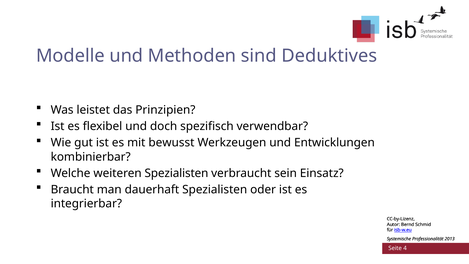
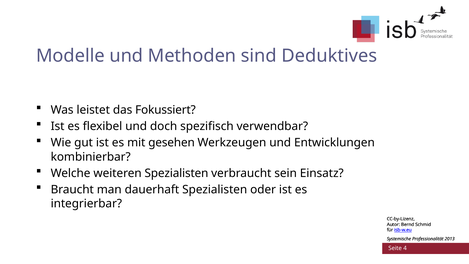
Prinzipien: Prinzipien -> Fokussiert
bewusst: bewusst -> gesehen
